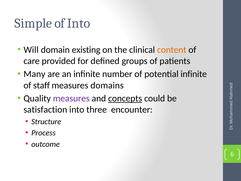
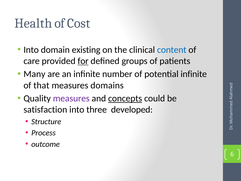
Simple: Simple -> Health
of Into: Into -> Cost
Will at (31, 50): Will -> Into
content colour: orange -> blue
for underline: none -> present
staff: staff -> that
encounter: encounter -> developed
